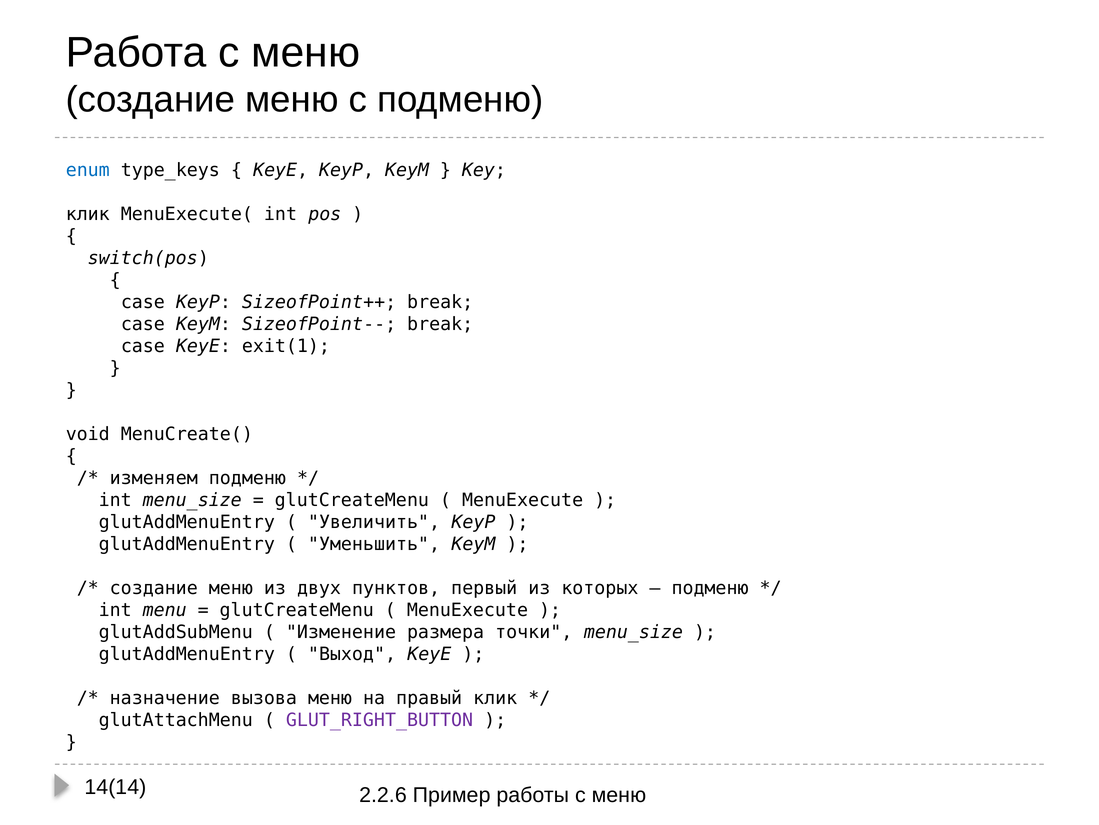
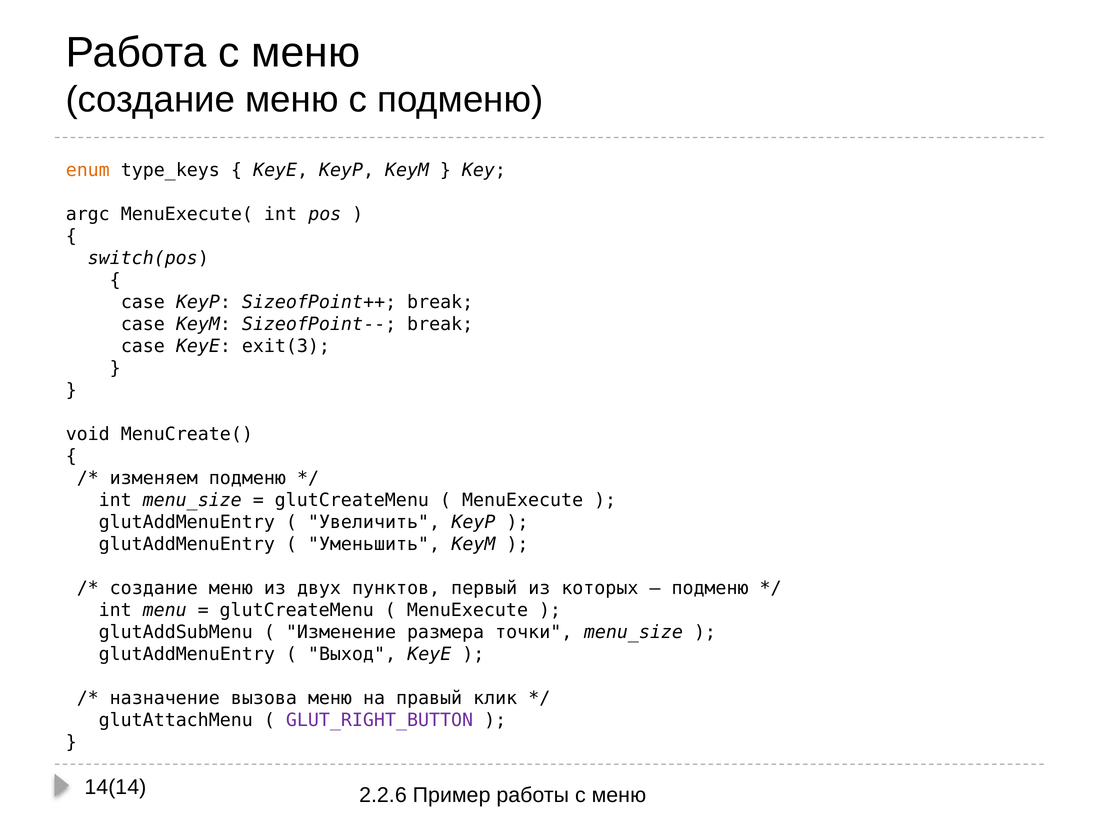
enum colour: blue -> orange
клик at (88, 214): клик -> argc
exit(1: exit(1 -> exit(3
